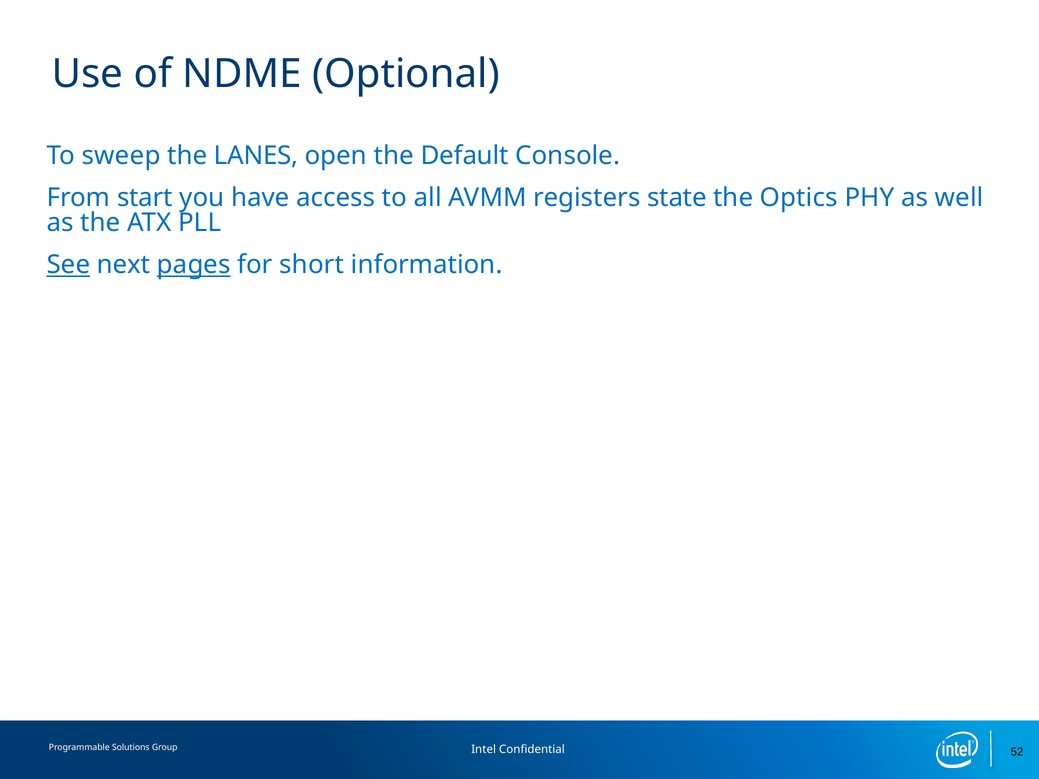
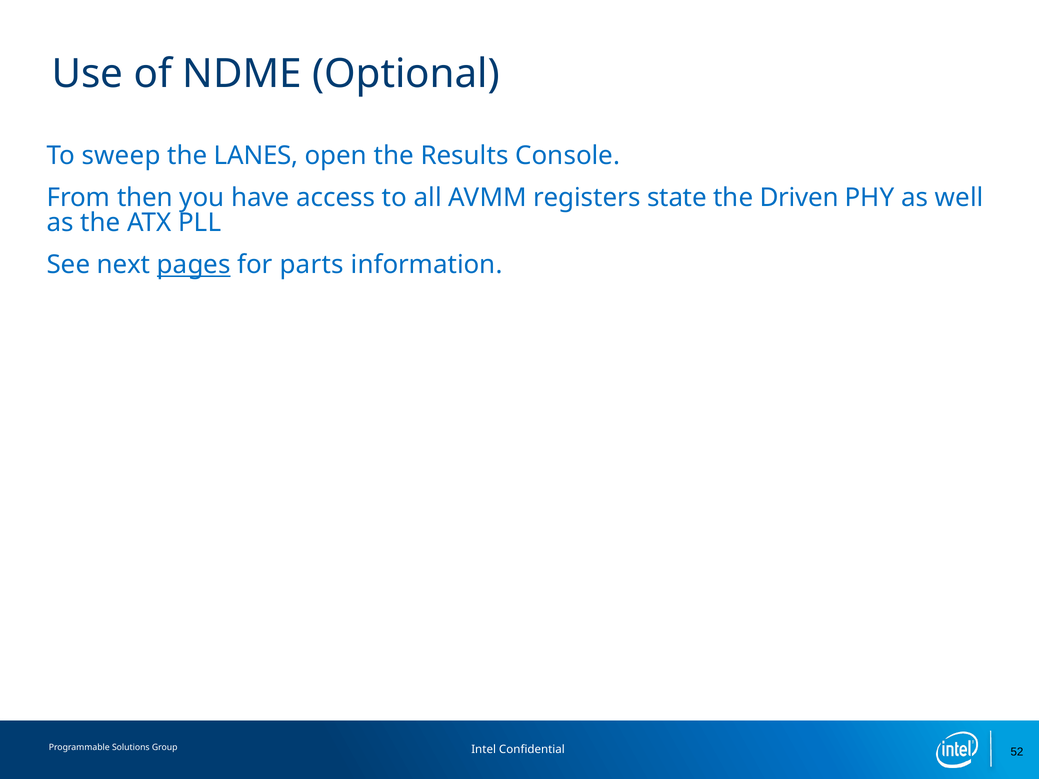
Default: Default -> Results
start: start -> then
Optics: Optics -> Driven
See underline: present -> none
short: short -> parts
